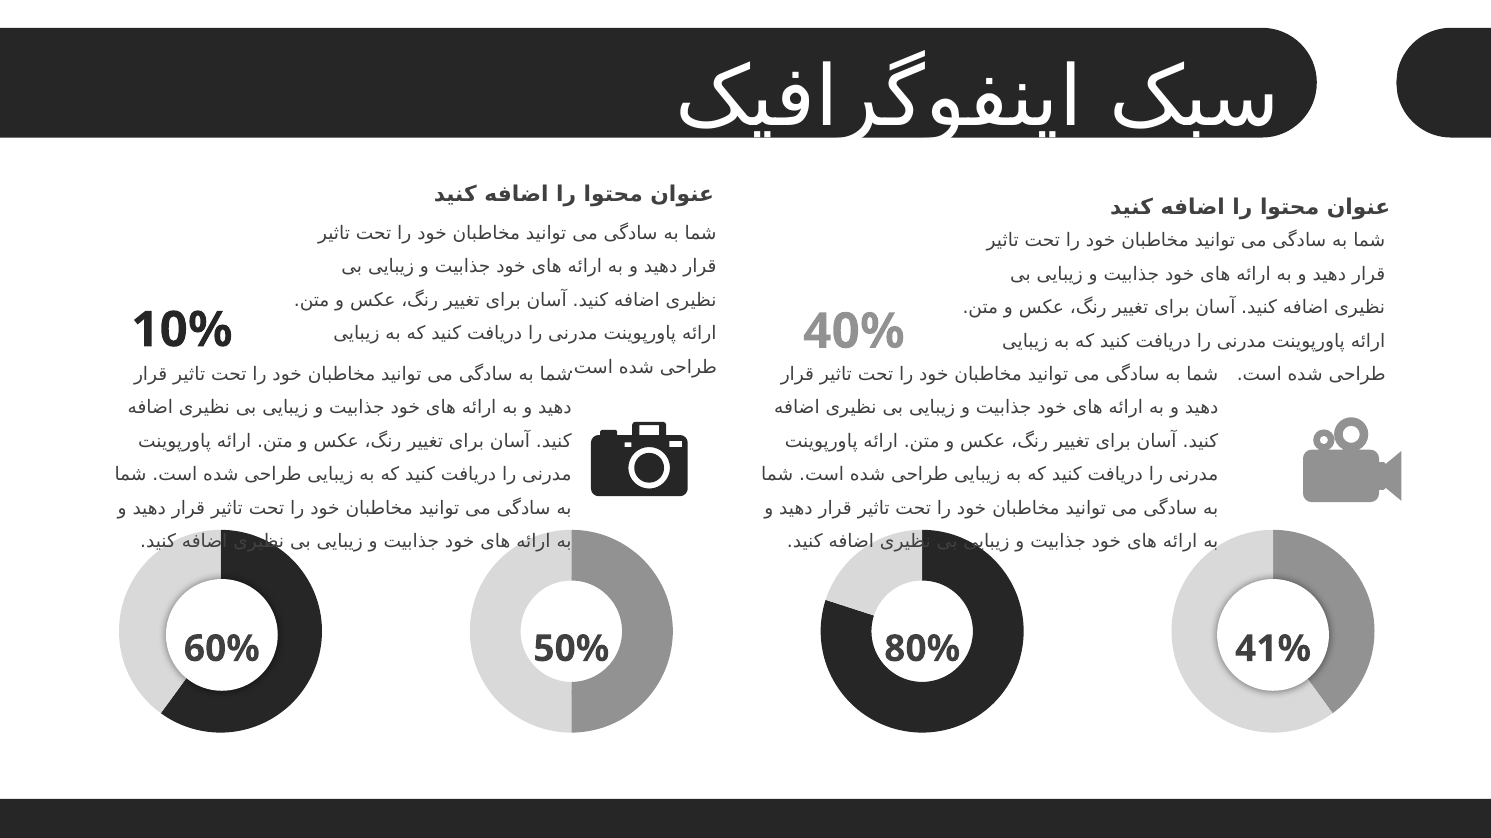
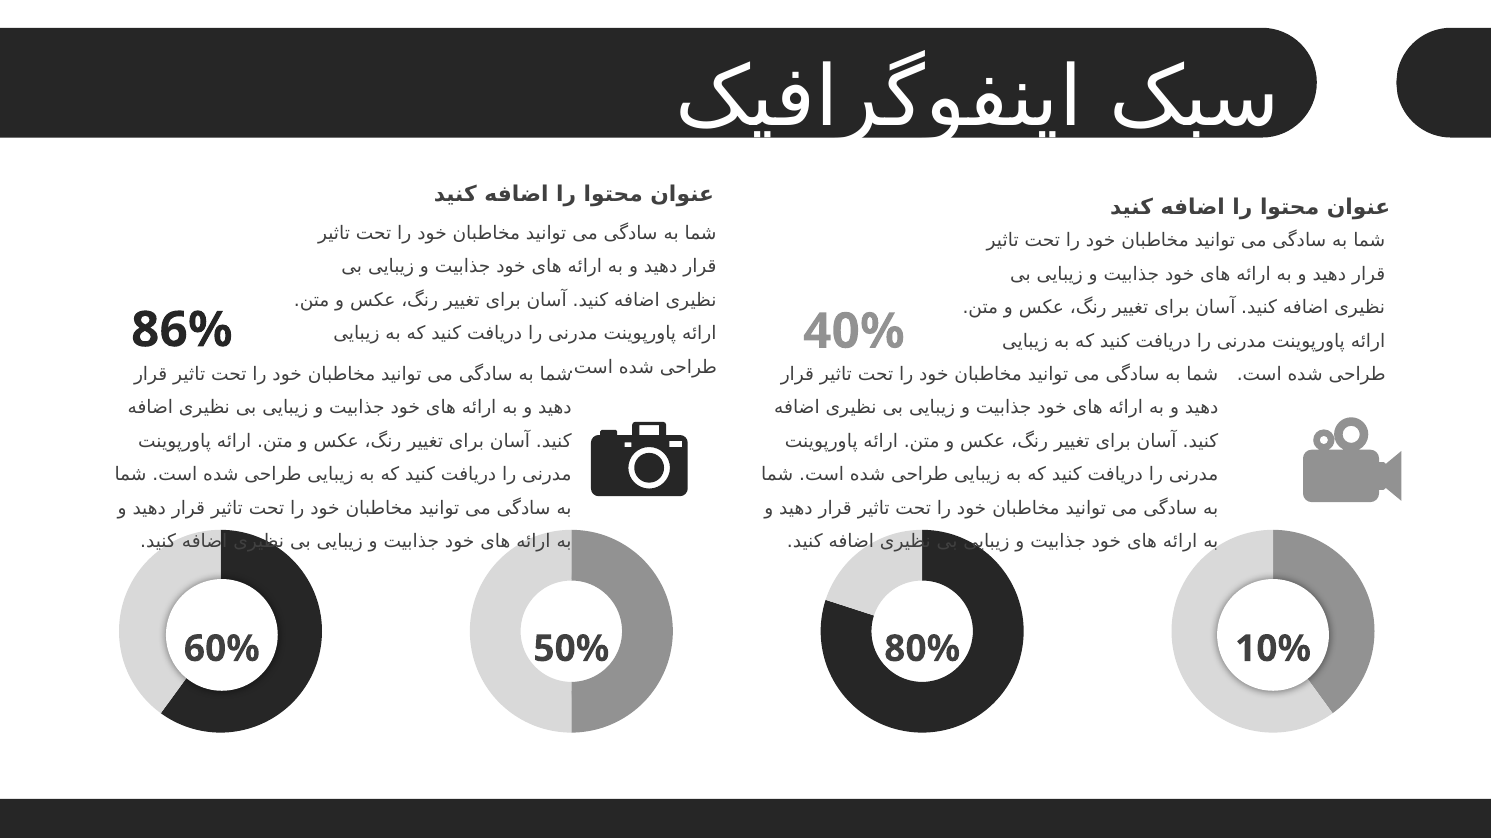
10%: 10% -> 86%
41%: 41% -> 10%
